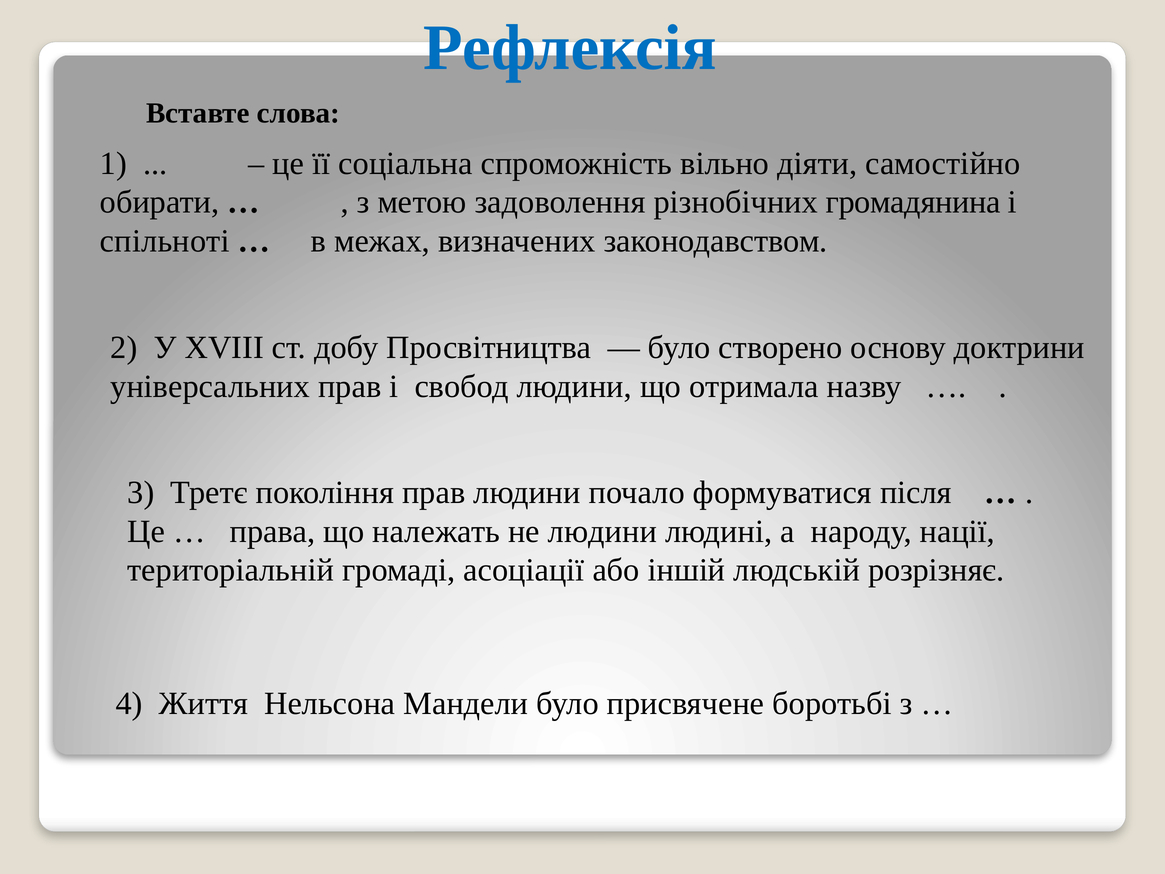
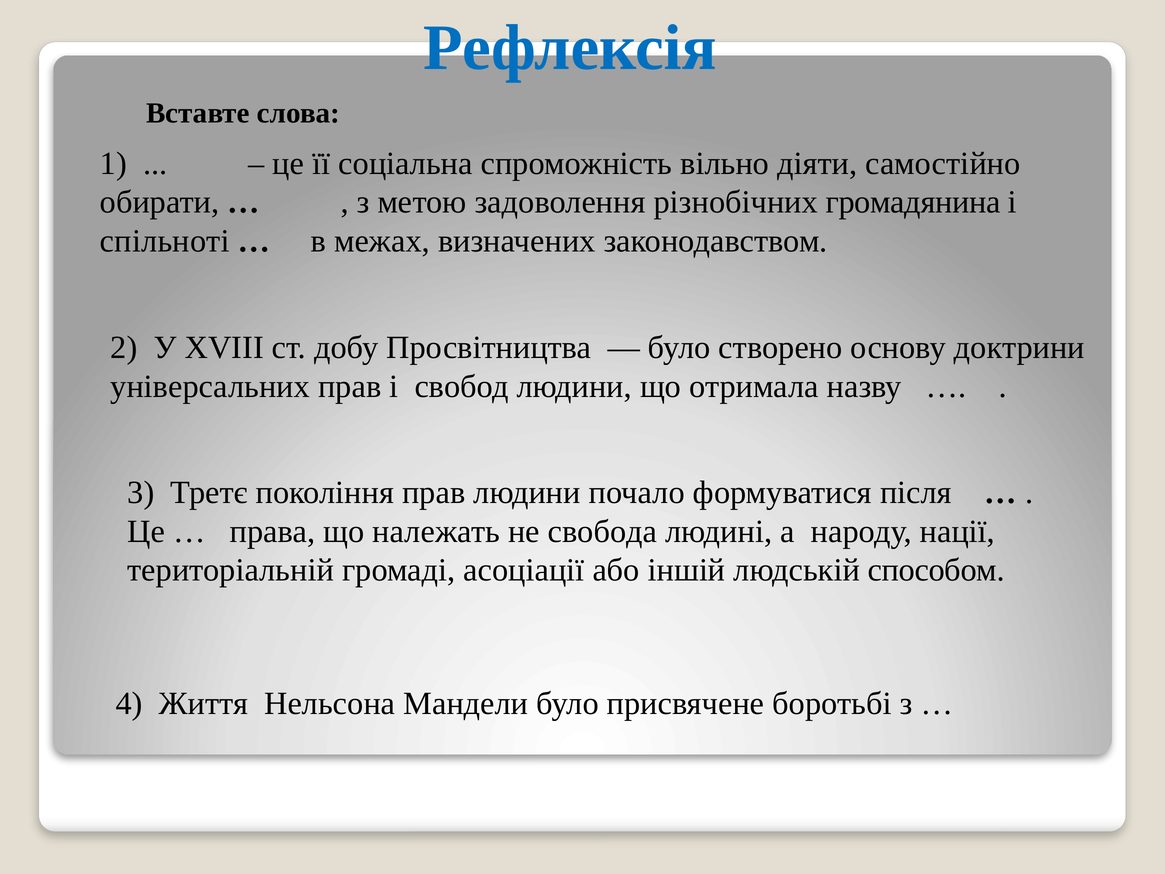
не людини: людини -> свобода
розрізняє: розрізняє -> способом
